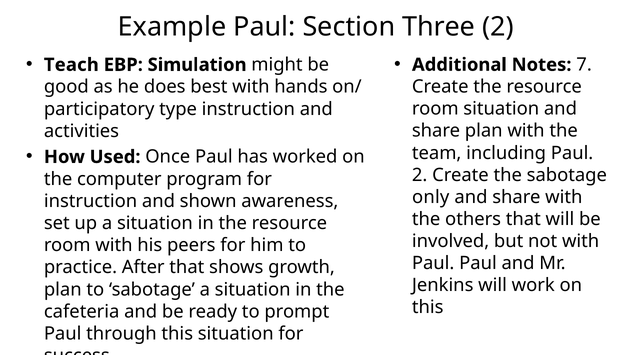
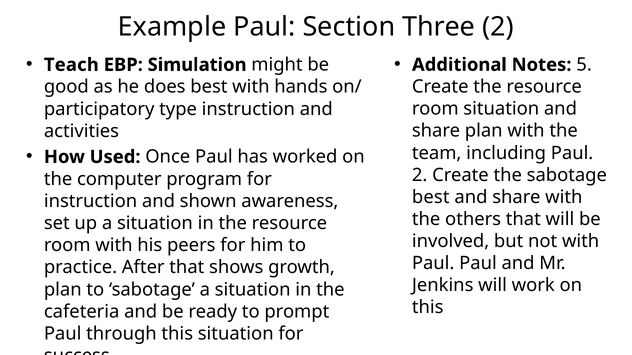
7: 7 -> 5
only at (431, 197): only -> best
